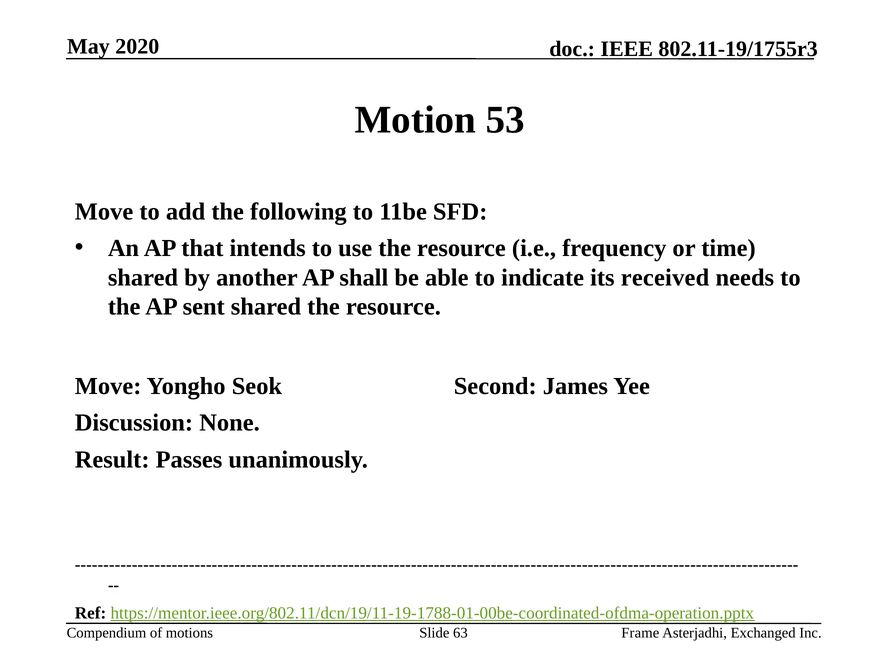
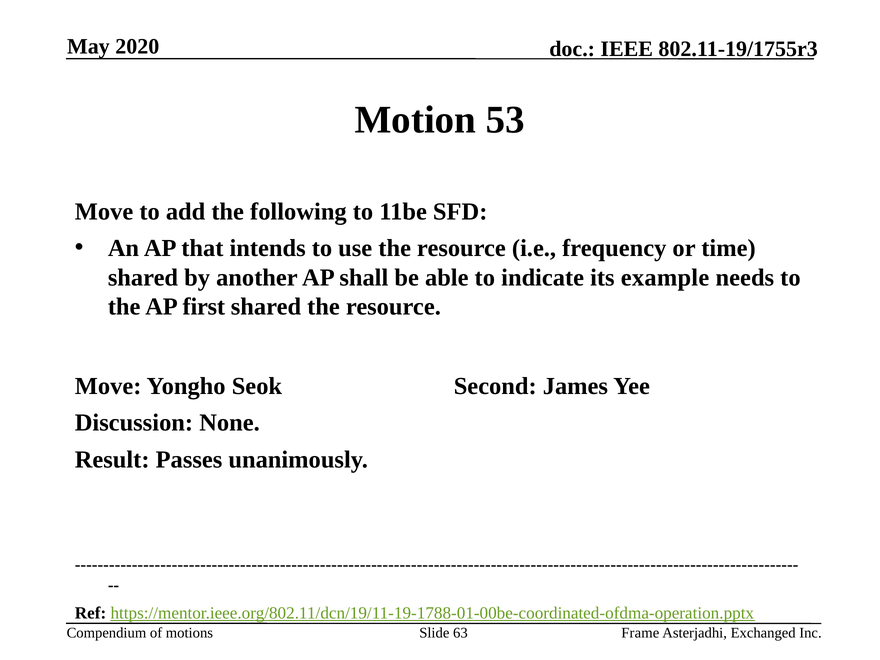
received: received -> example
sent: sent -> first
